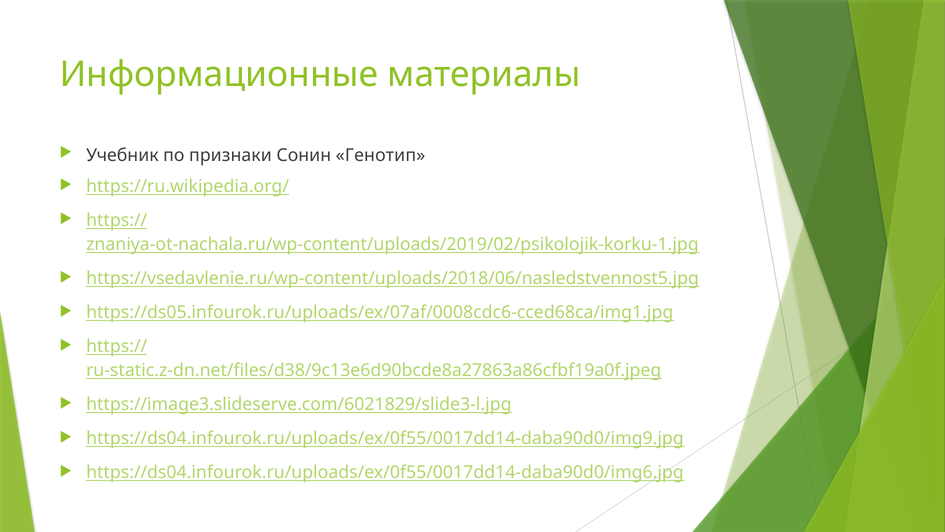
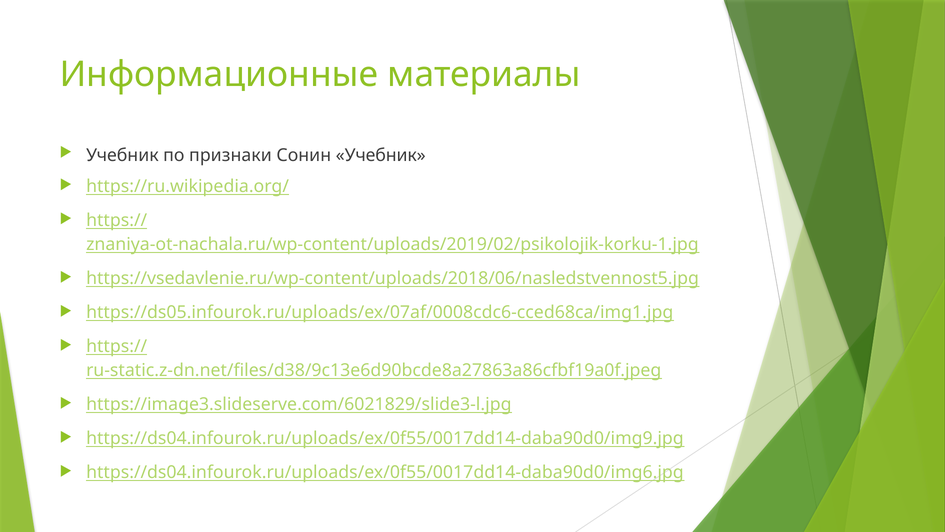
Сонин Генотип: Генотип -> Учебник
